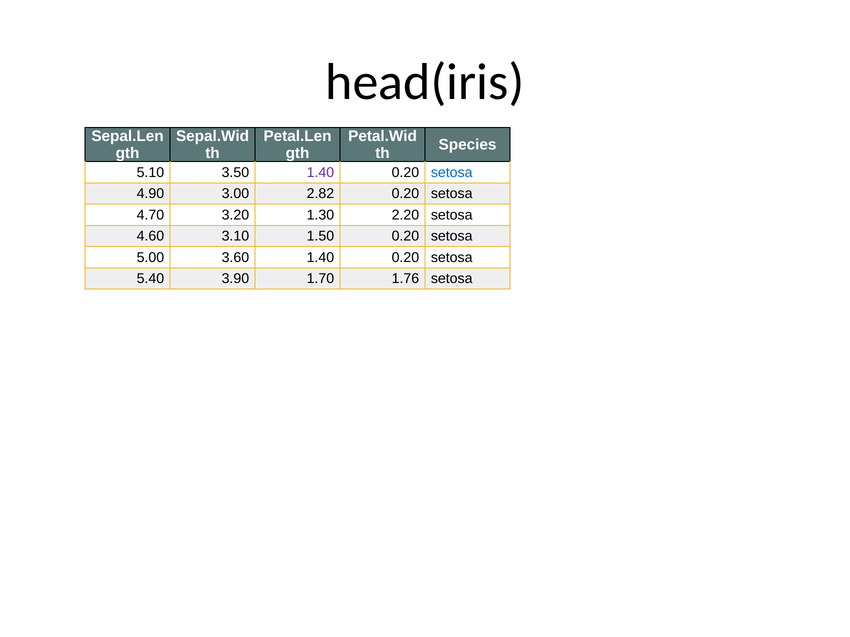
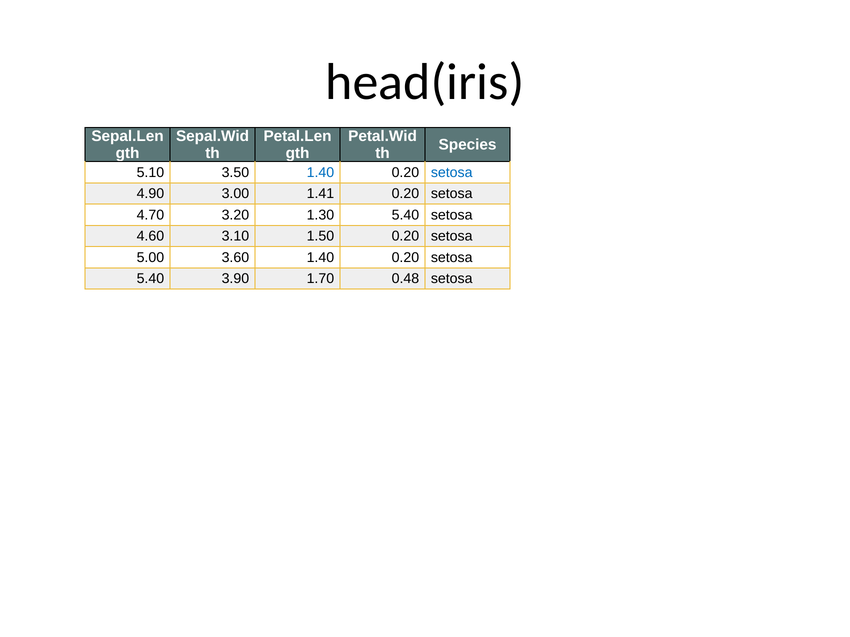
1.40 at (320, 173) colour: purple -> blue
2.82: 2.82 -> 1.41
1.30 2.20: 2.20 -> 5.40
1.76: 1.76 -> 0.48
